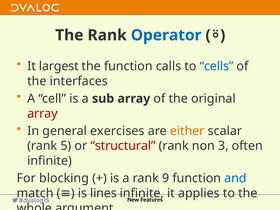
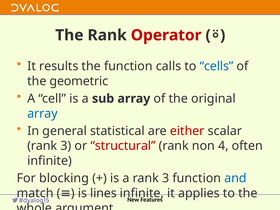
Operator colour: blue -> red
largest: largest -> results
interfaces: interfaces -> geometric
array at (42, 114) colour: red -> blue
exercises: exercises -> statistical
either colour: orange -> red
5 at (66, 146): 5 -> 3
3: 3 -> 4
a rank 9: 9 -> 3
